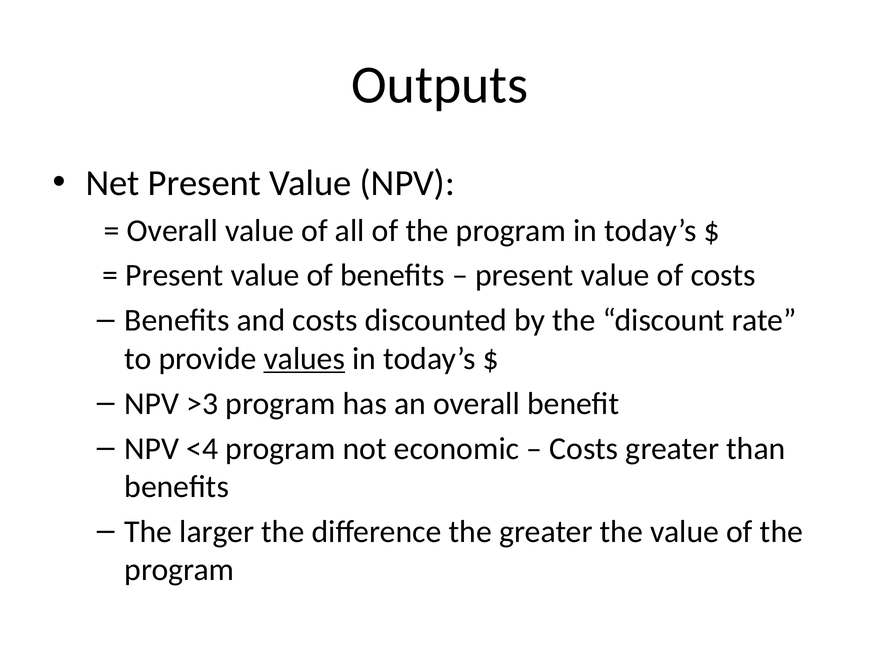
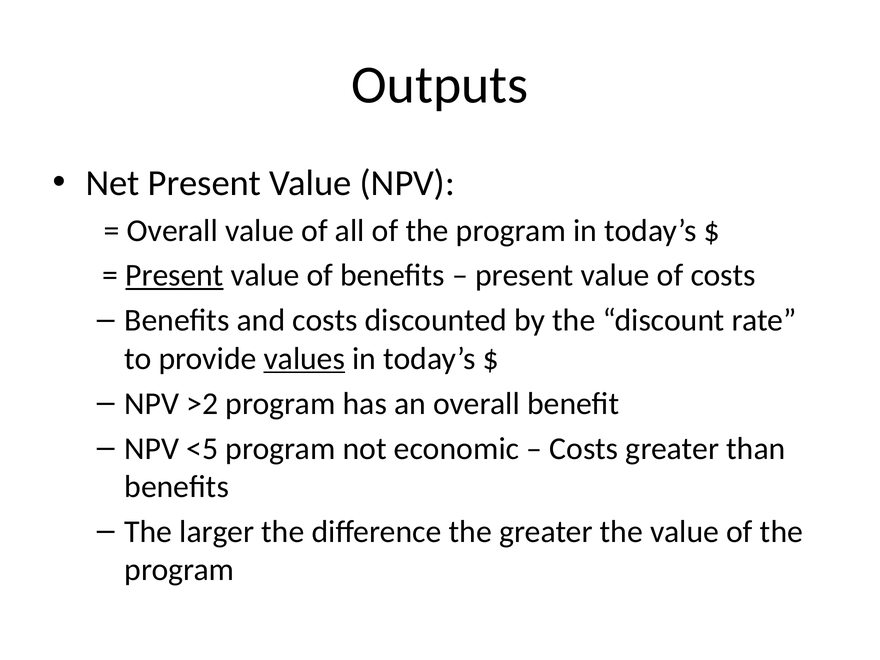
Present at (174, 276) underline: none -> present
>3: >3 -> >2
<4: <4 -> <5
